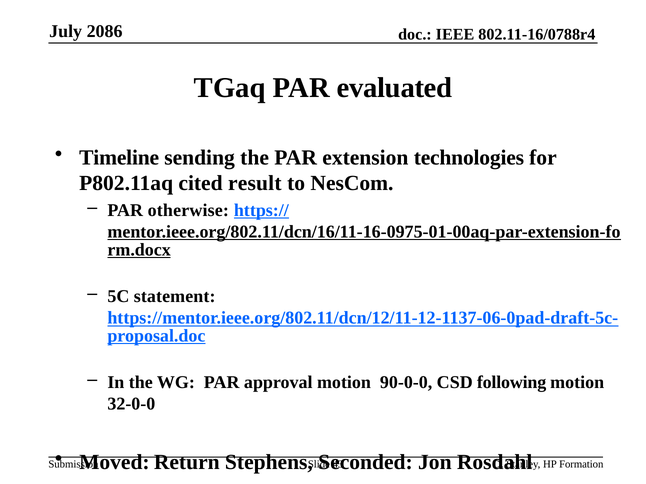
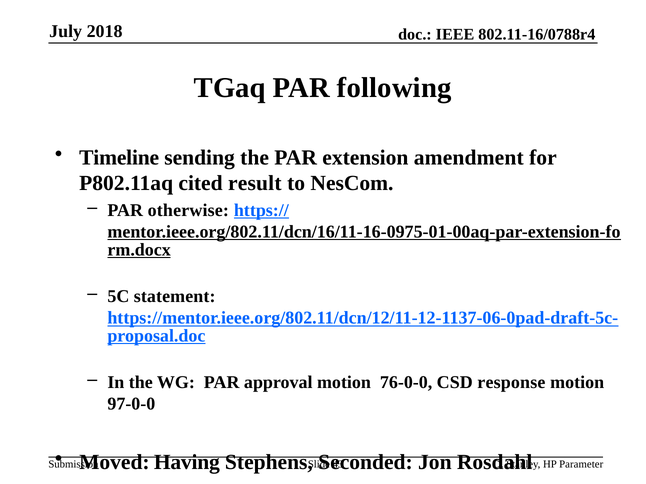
2086: 2086 -> 2018
evaluated: evaluated -> following
technologies: technologies -> amendment
90-0-0: 90-0-0 -> 76-0-0
following: following -> response
32-0-0: 32-0-0 -> 97-0-0
Return: Return -> Having
Formation: Formation -> Parameter
